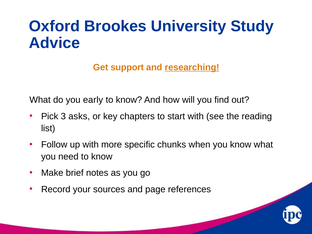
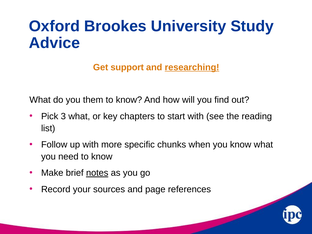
early: early -> them
3 asks: asks -> what
notes underline: none -> present
